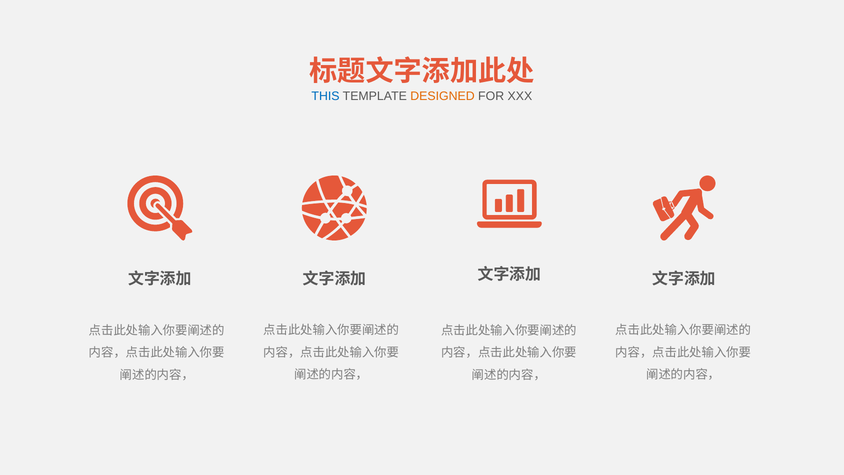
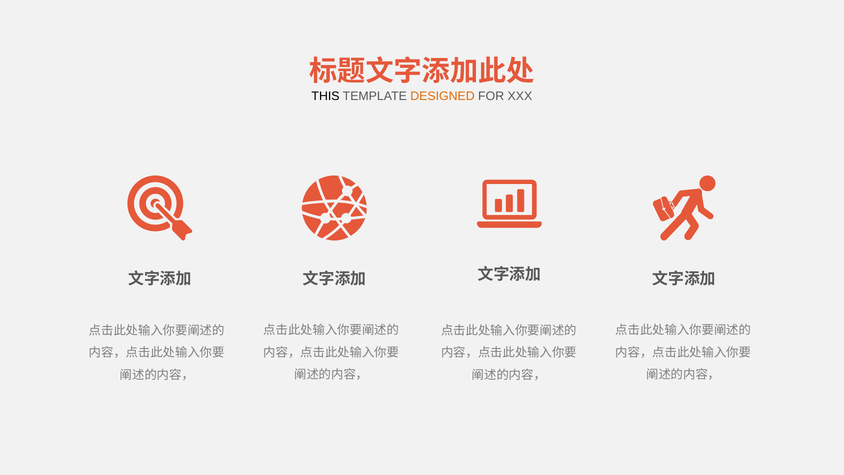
THIS colour: blue -> black
